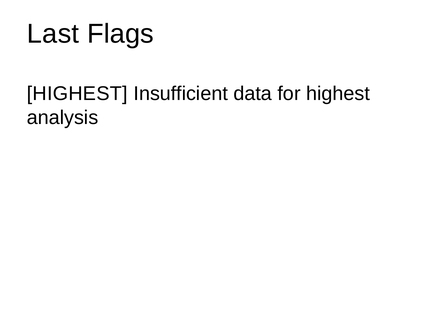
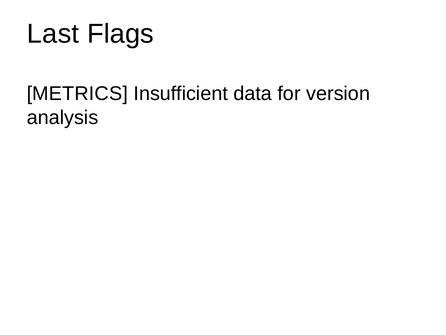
HIGHEST at (77, 94): HIGHEST -> METRICS
for highest: highest -> version
